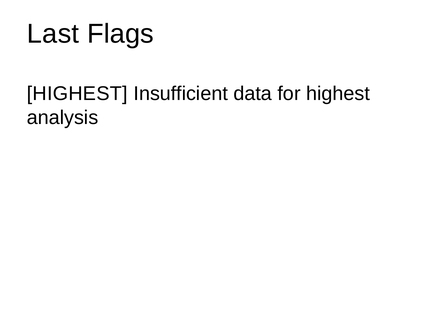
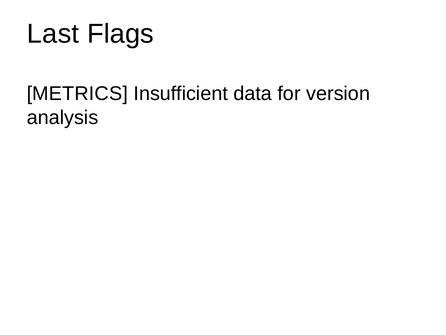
HIGHEST at (77, 94): HIGHEST -> METRICS
for highest: highest -> version
